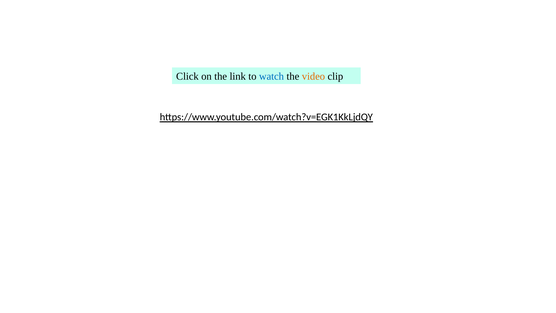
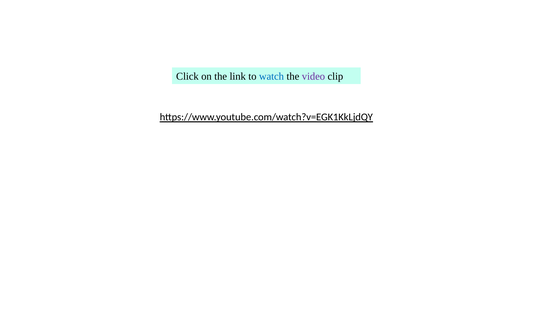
video colour: orange -> purple
